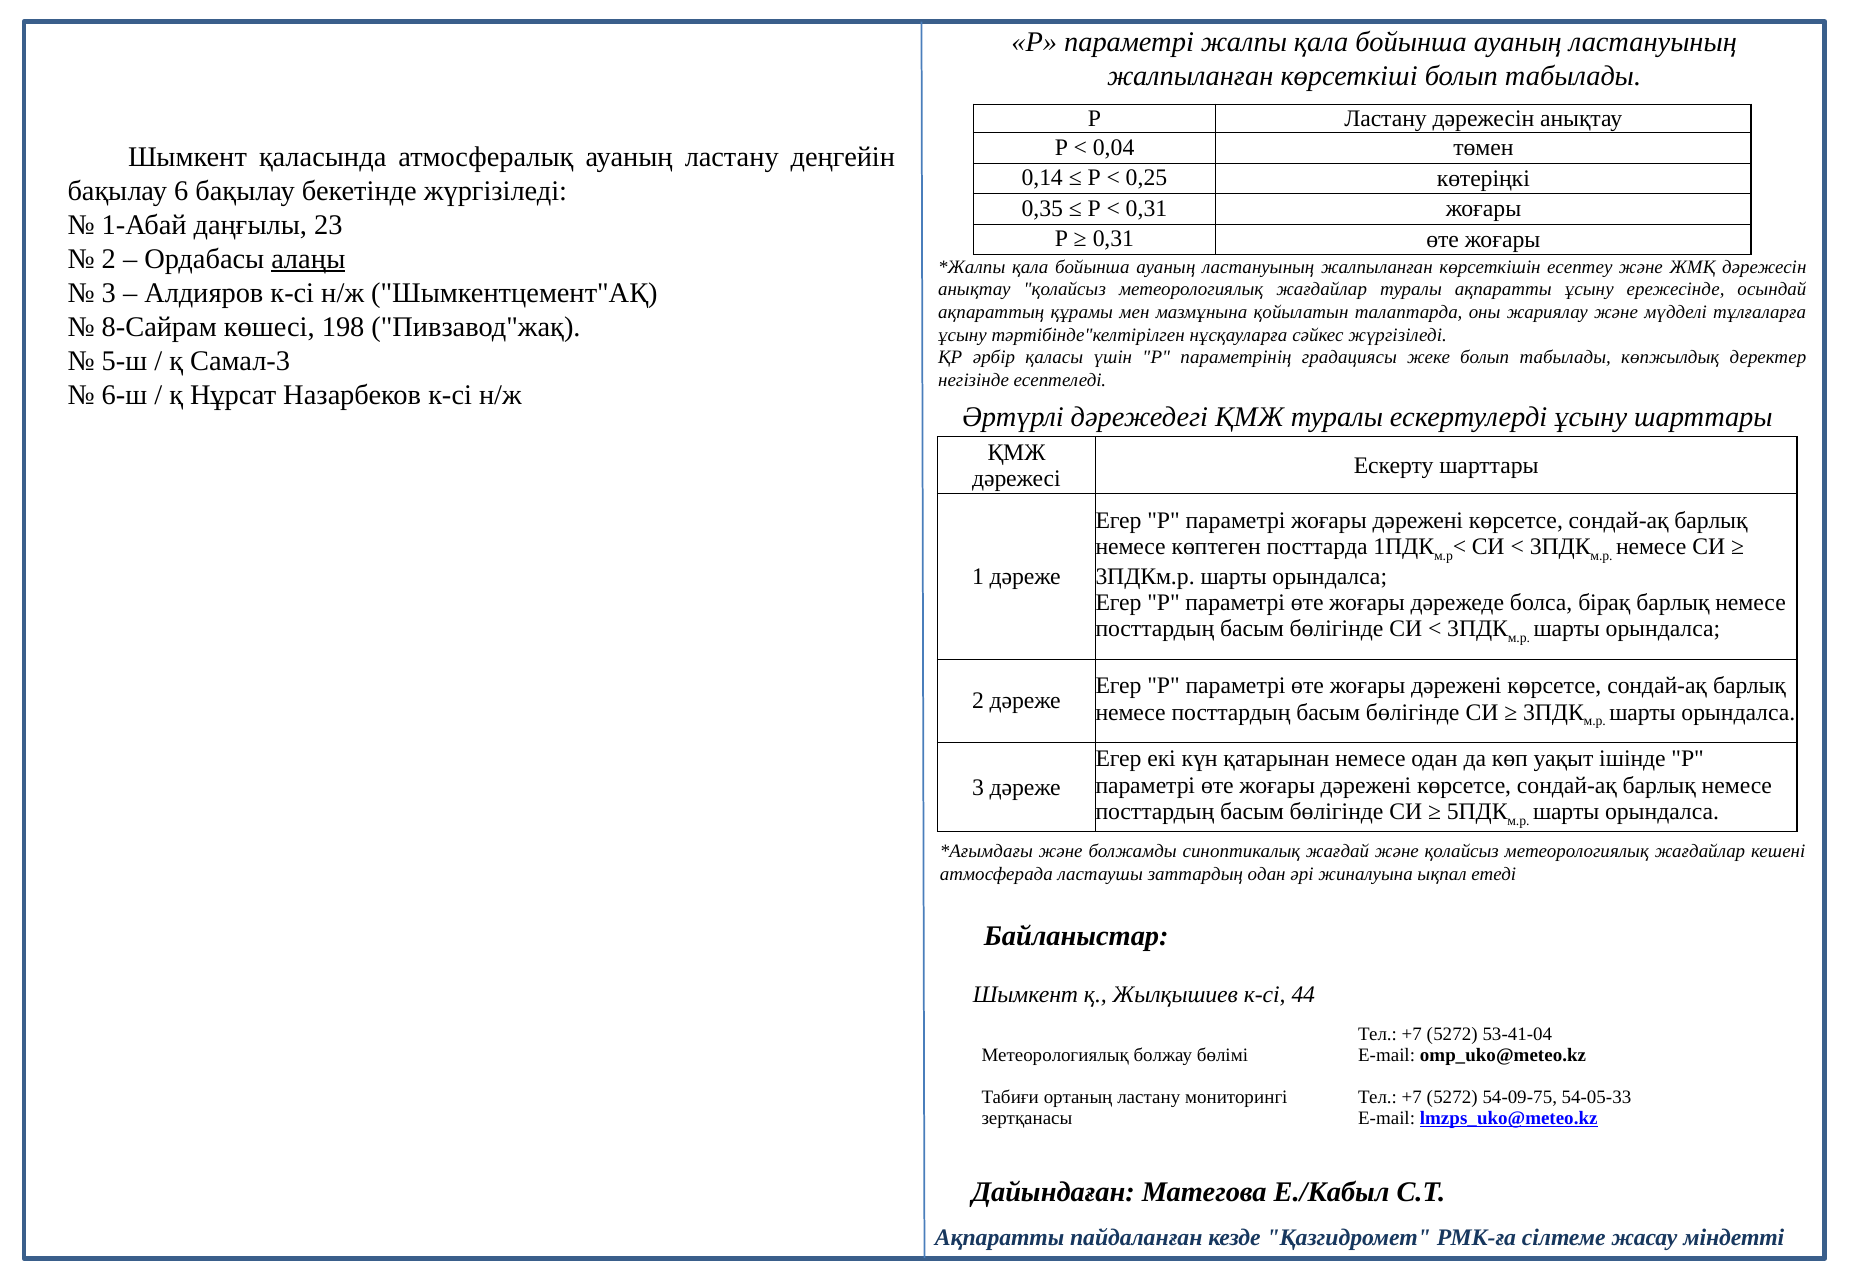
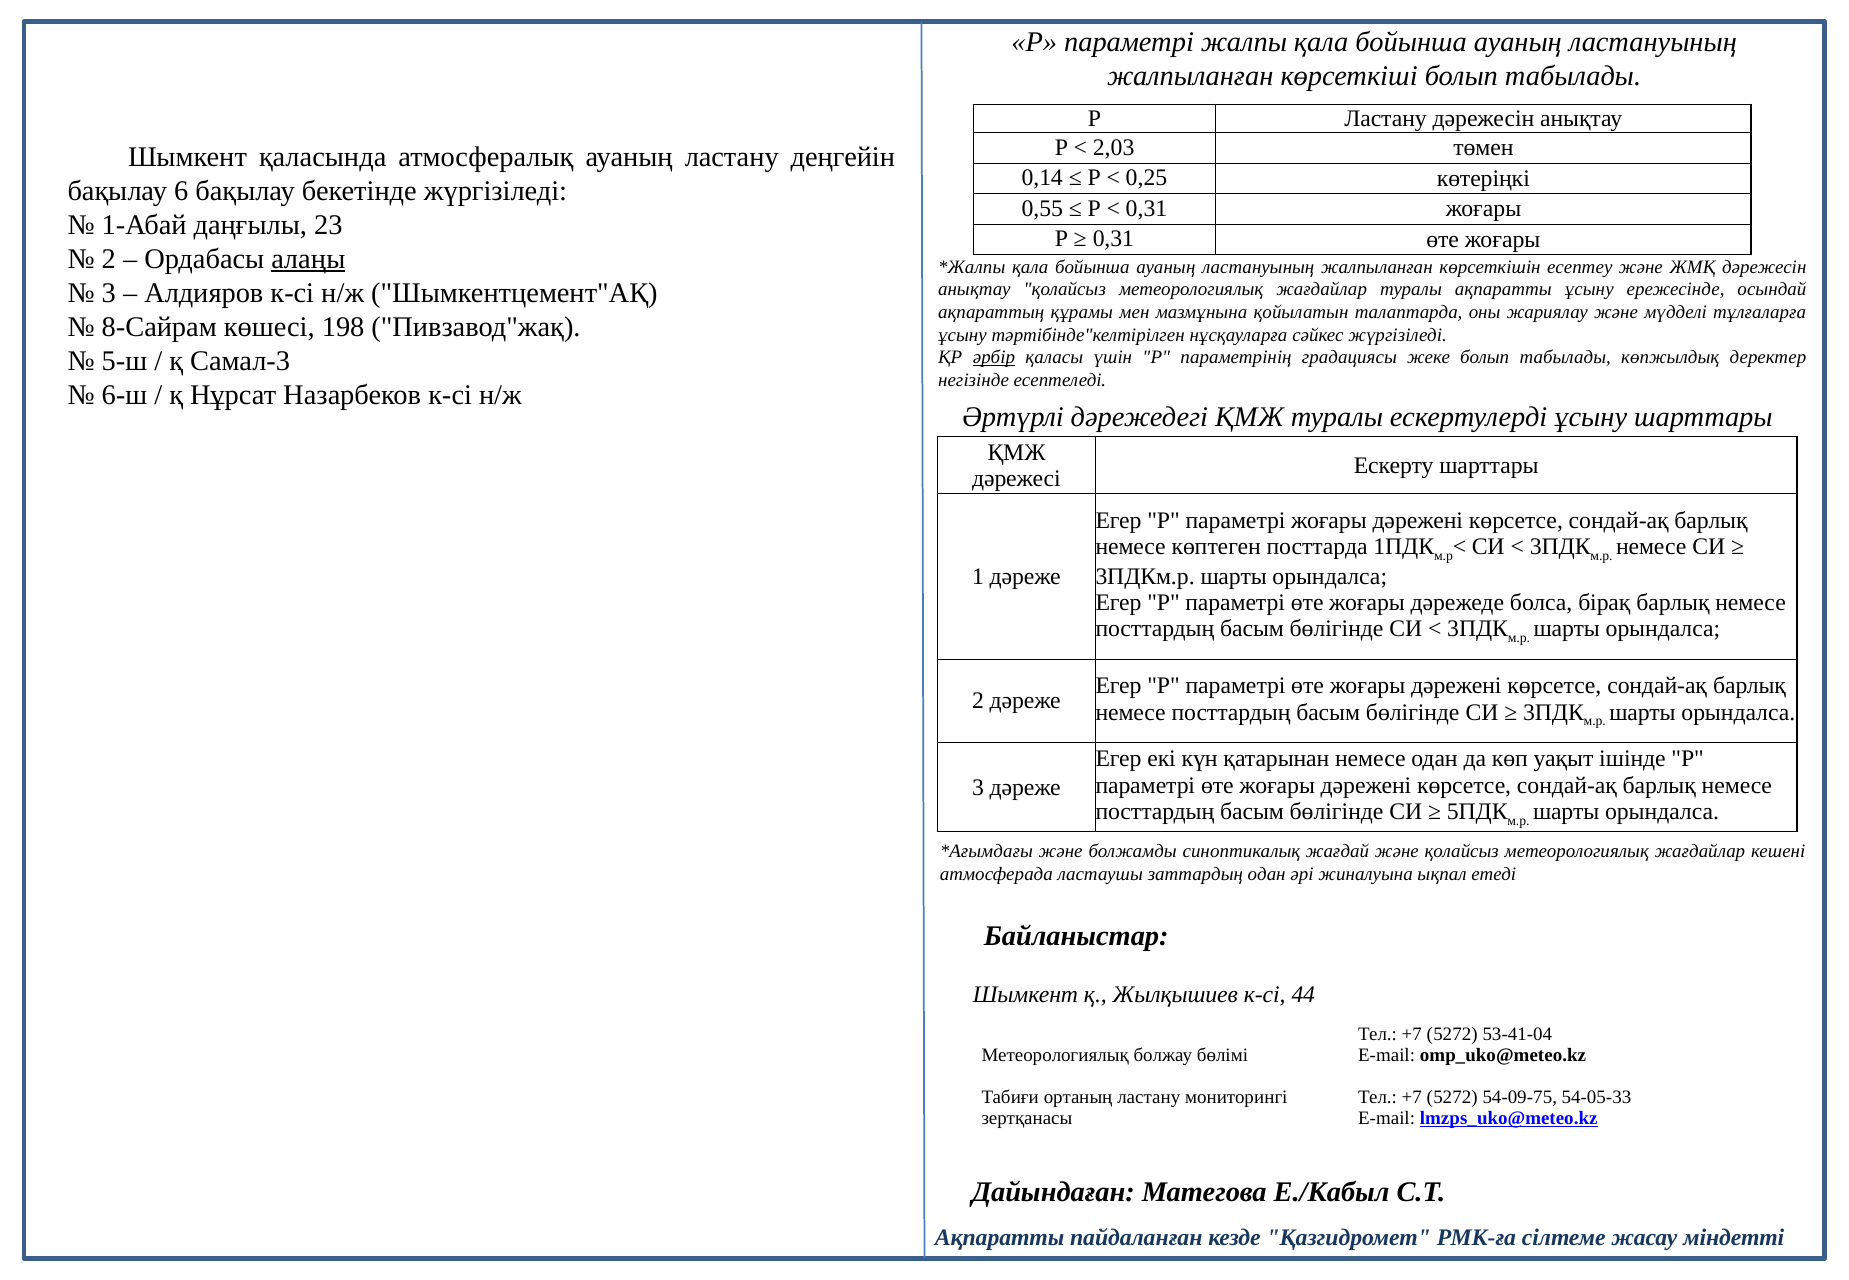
0,04: 0,04 -> 2,03
0,35: 0,35 -> 0,55
әрбір underline: none -> present
